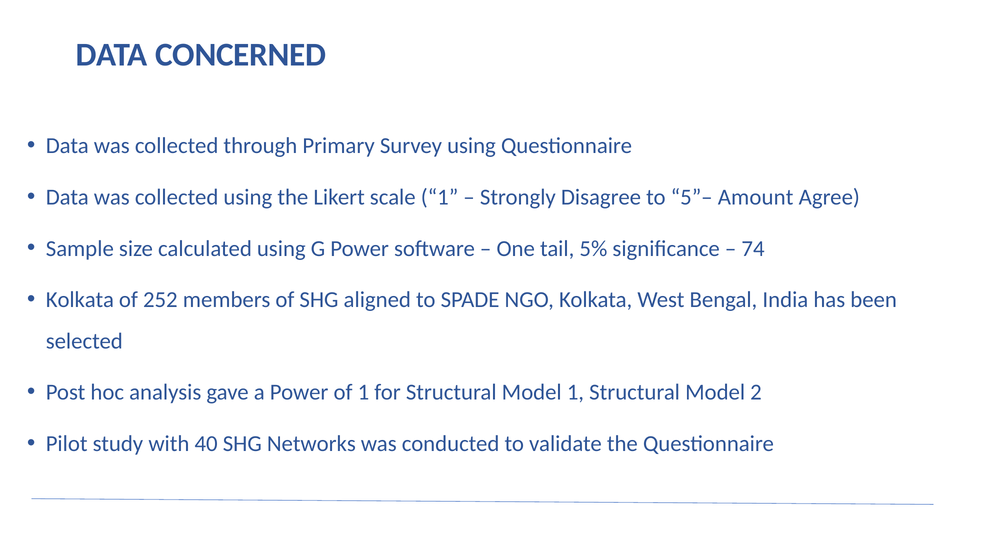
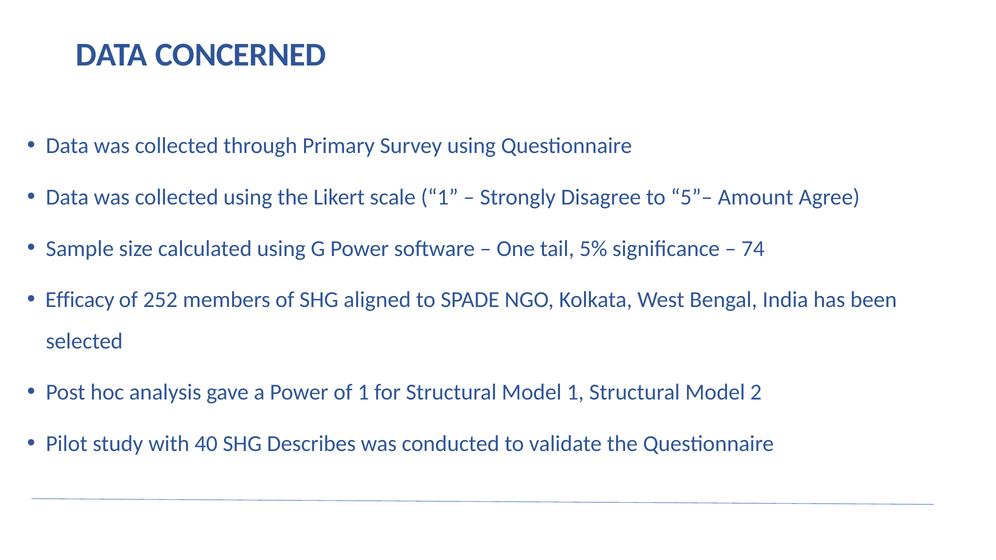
Kolkata at (80, 300): Kolkata -> Efficacy
Networks: Networks -> Describes
